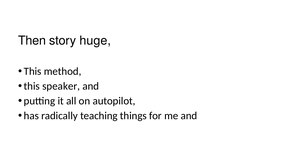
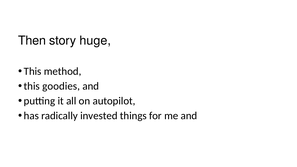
speaker: speaker -> goodies
teaching: teaching -> invested
